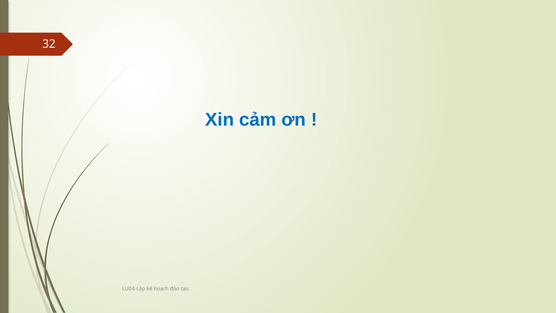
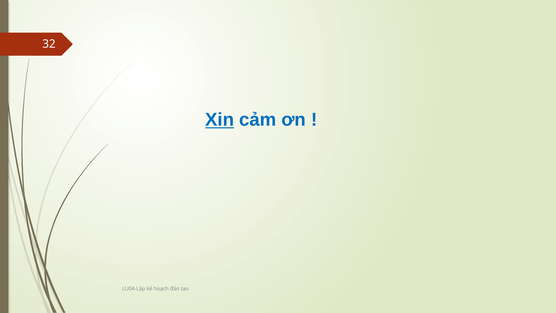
Xin underline: none -> present
